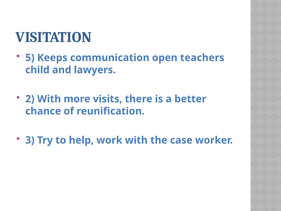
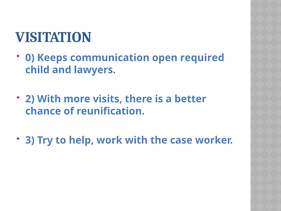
5: 5 -> 0
teachers: teachers -> required
